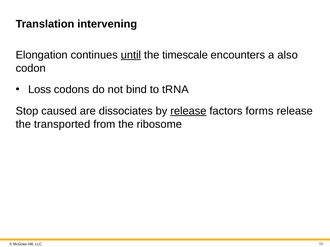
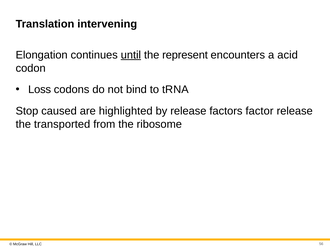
timescale: timescale -> represent
also: also -> acid
dissociates: dissociates -> highlighted
release at (188, 111) underline: present -> none
forms: forms -> factor
